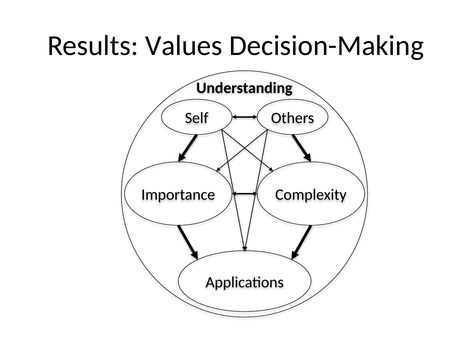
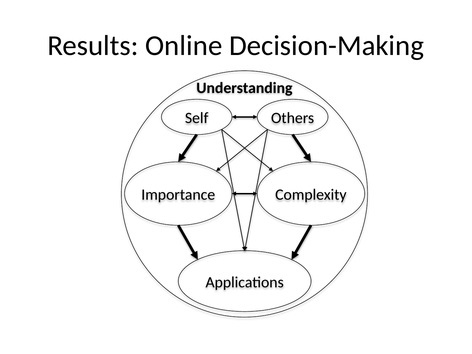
Values: Values -> Online
